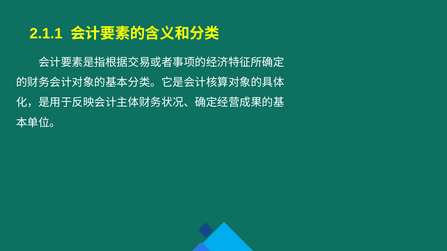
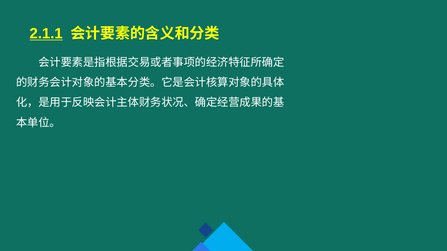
2.1.1 underline: none -> present
